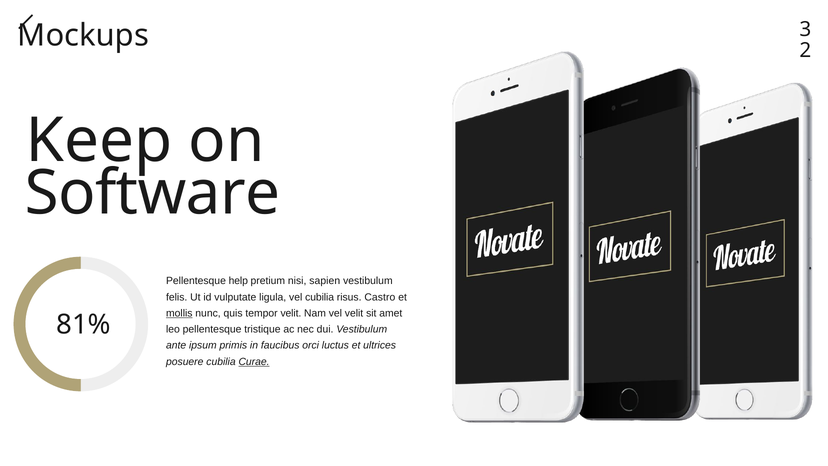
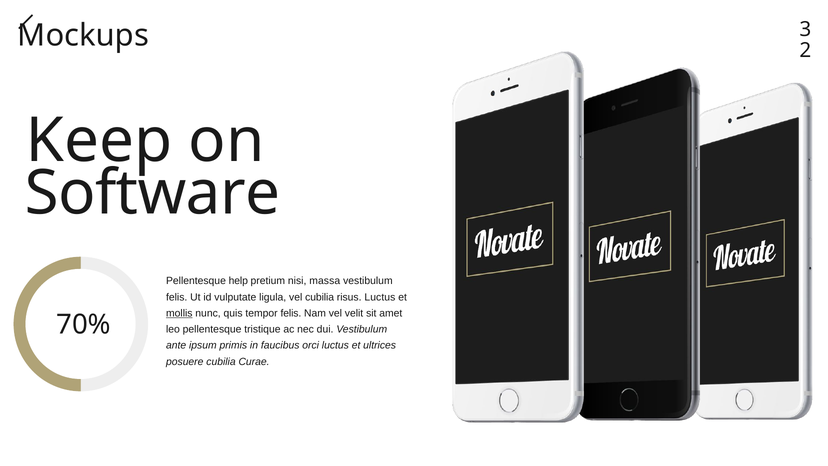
sapien: sapien -> massa
risus Castro: Castro -> Luctus
tempor velit: velit -> felis
81%: 81% -> 70%
Curae underline: present -> none
